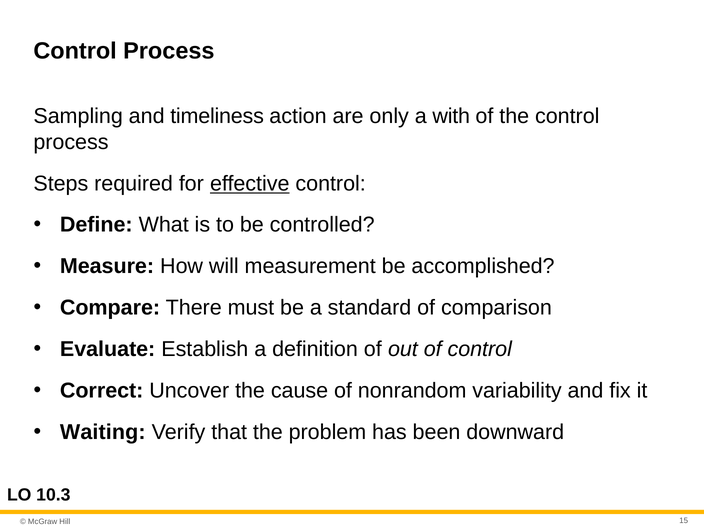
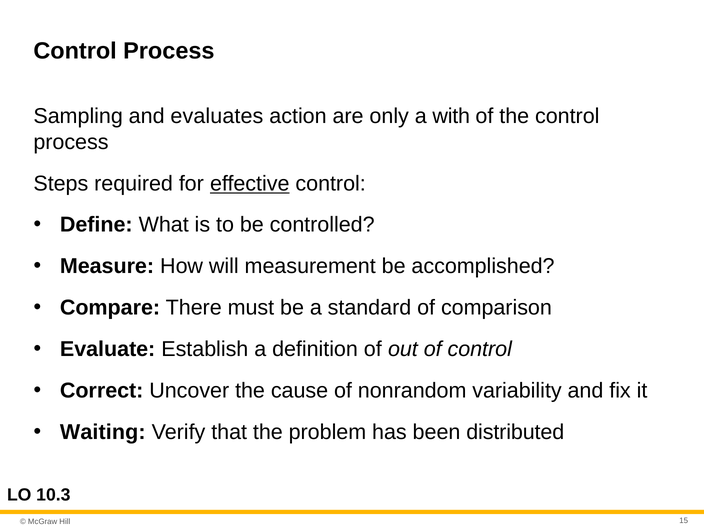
timeliness: timeliness -> evaluates
downward: downward -> distributed
